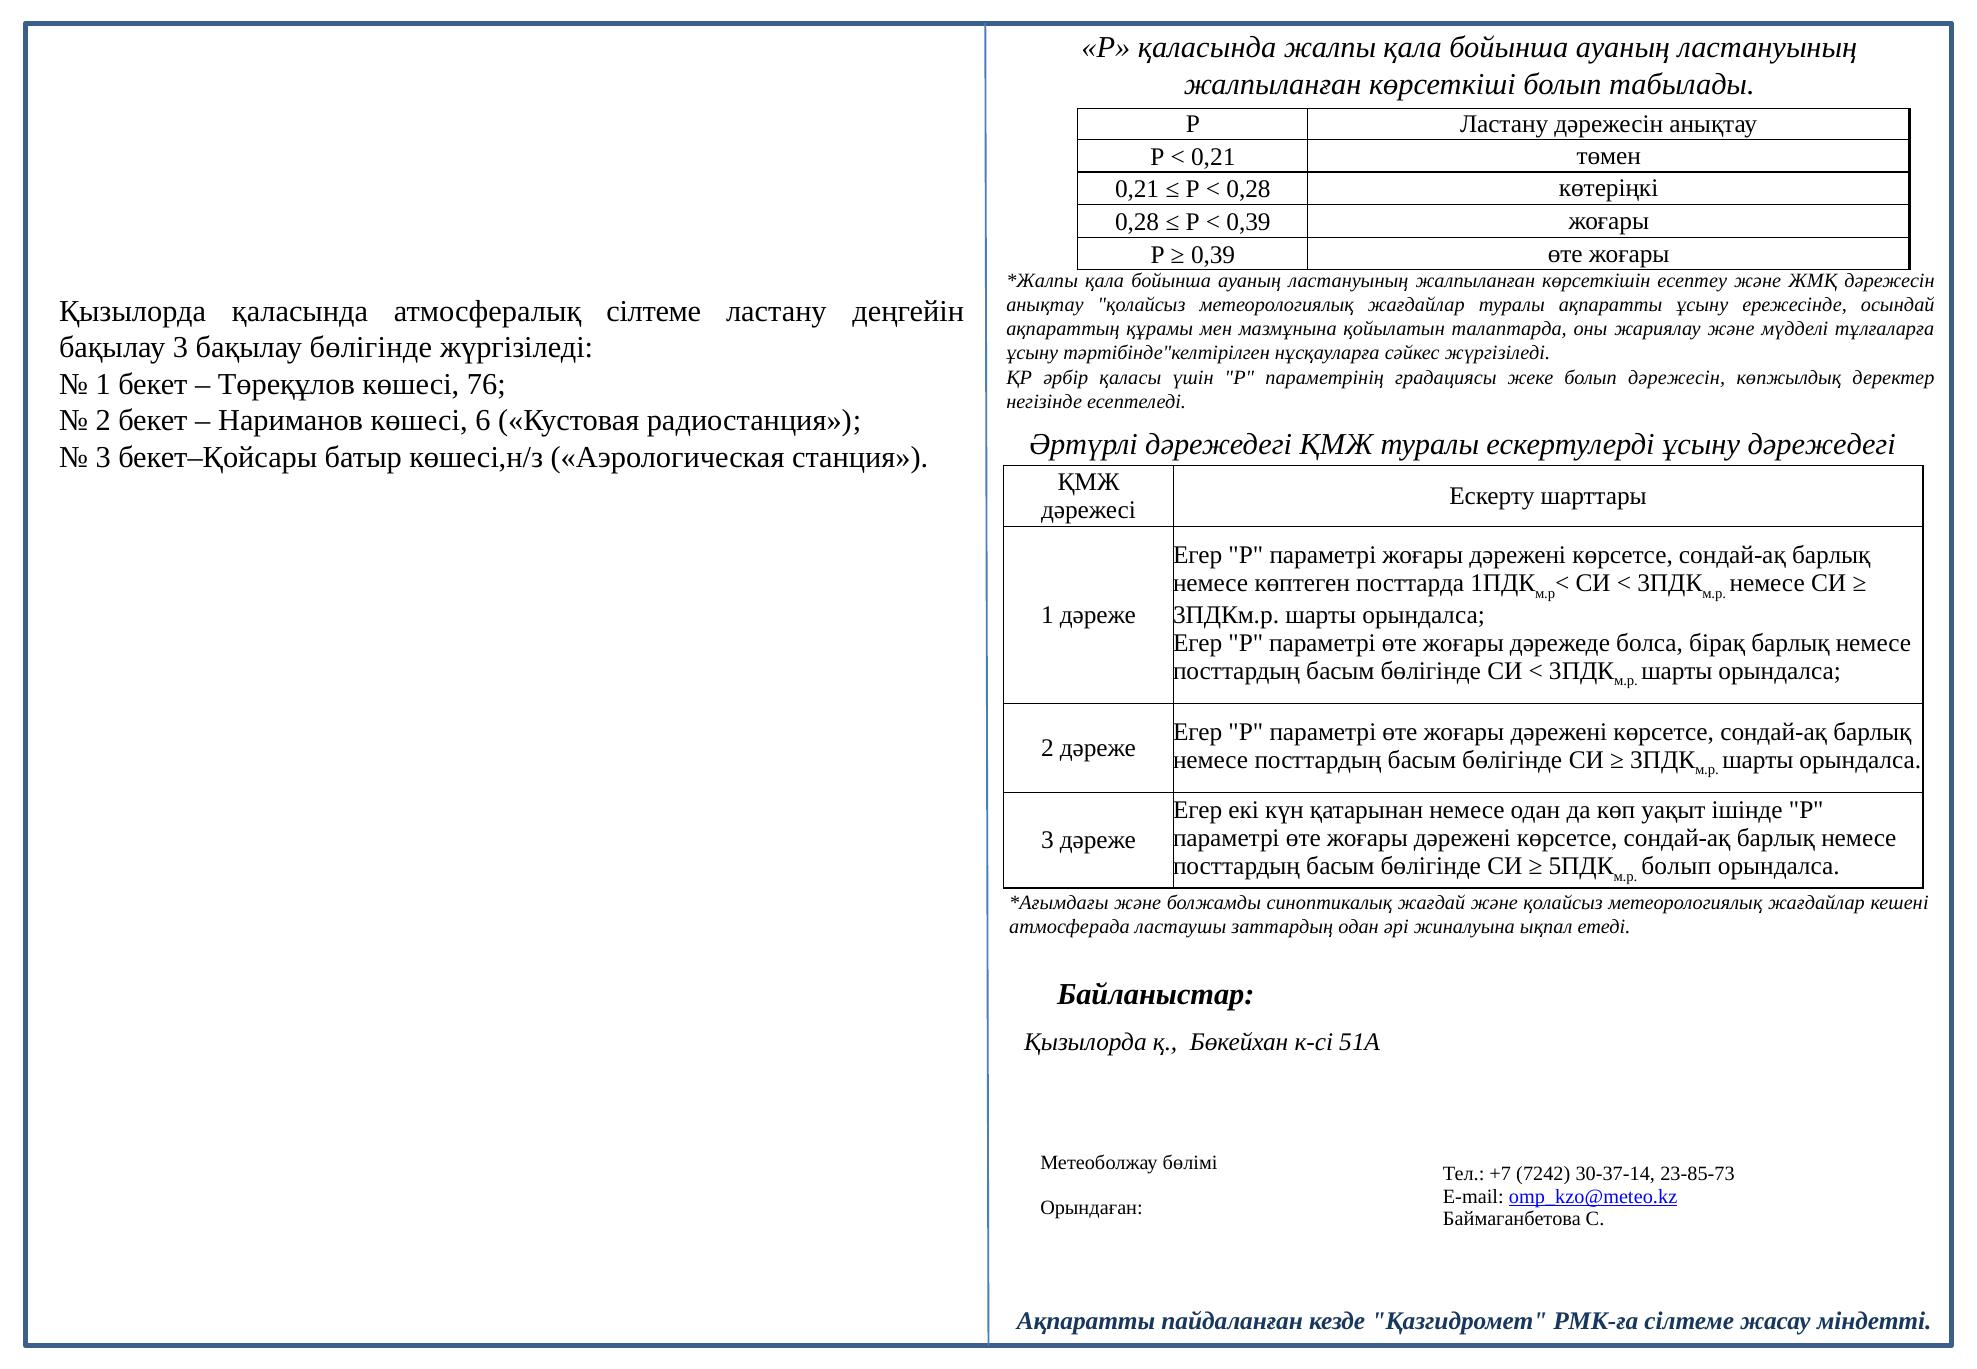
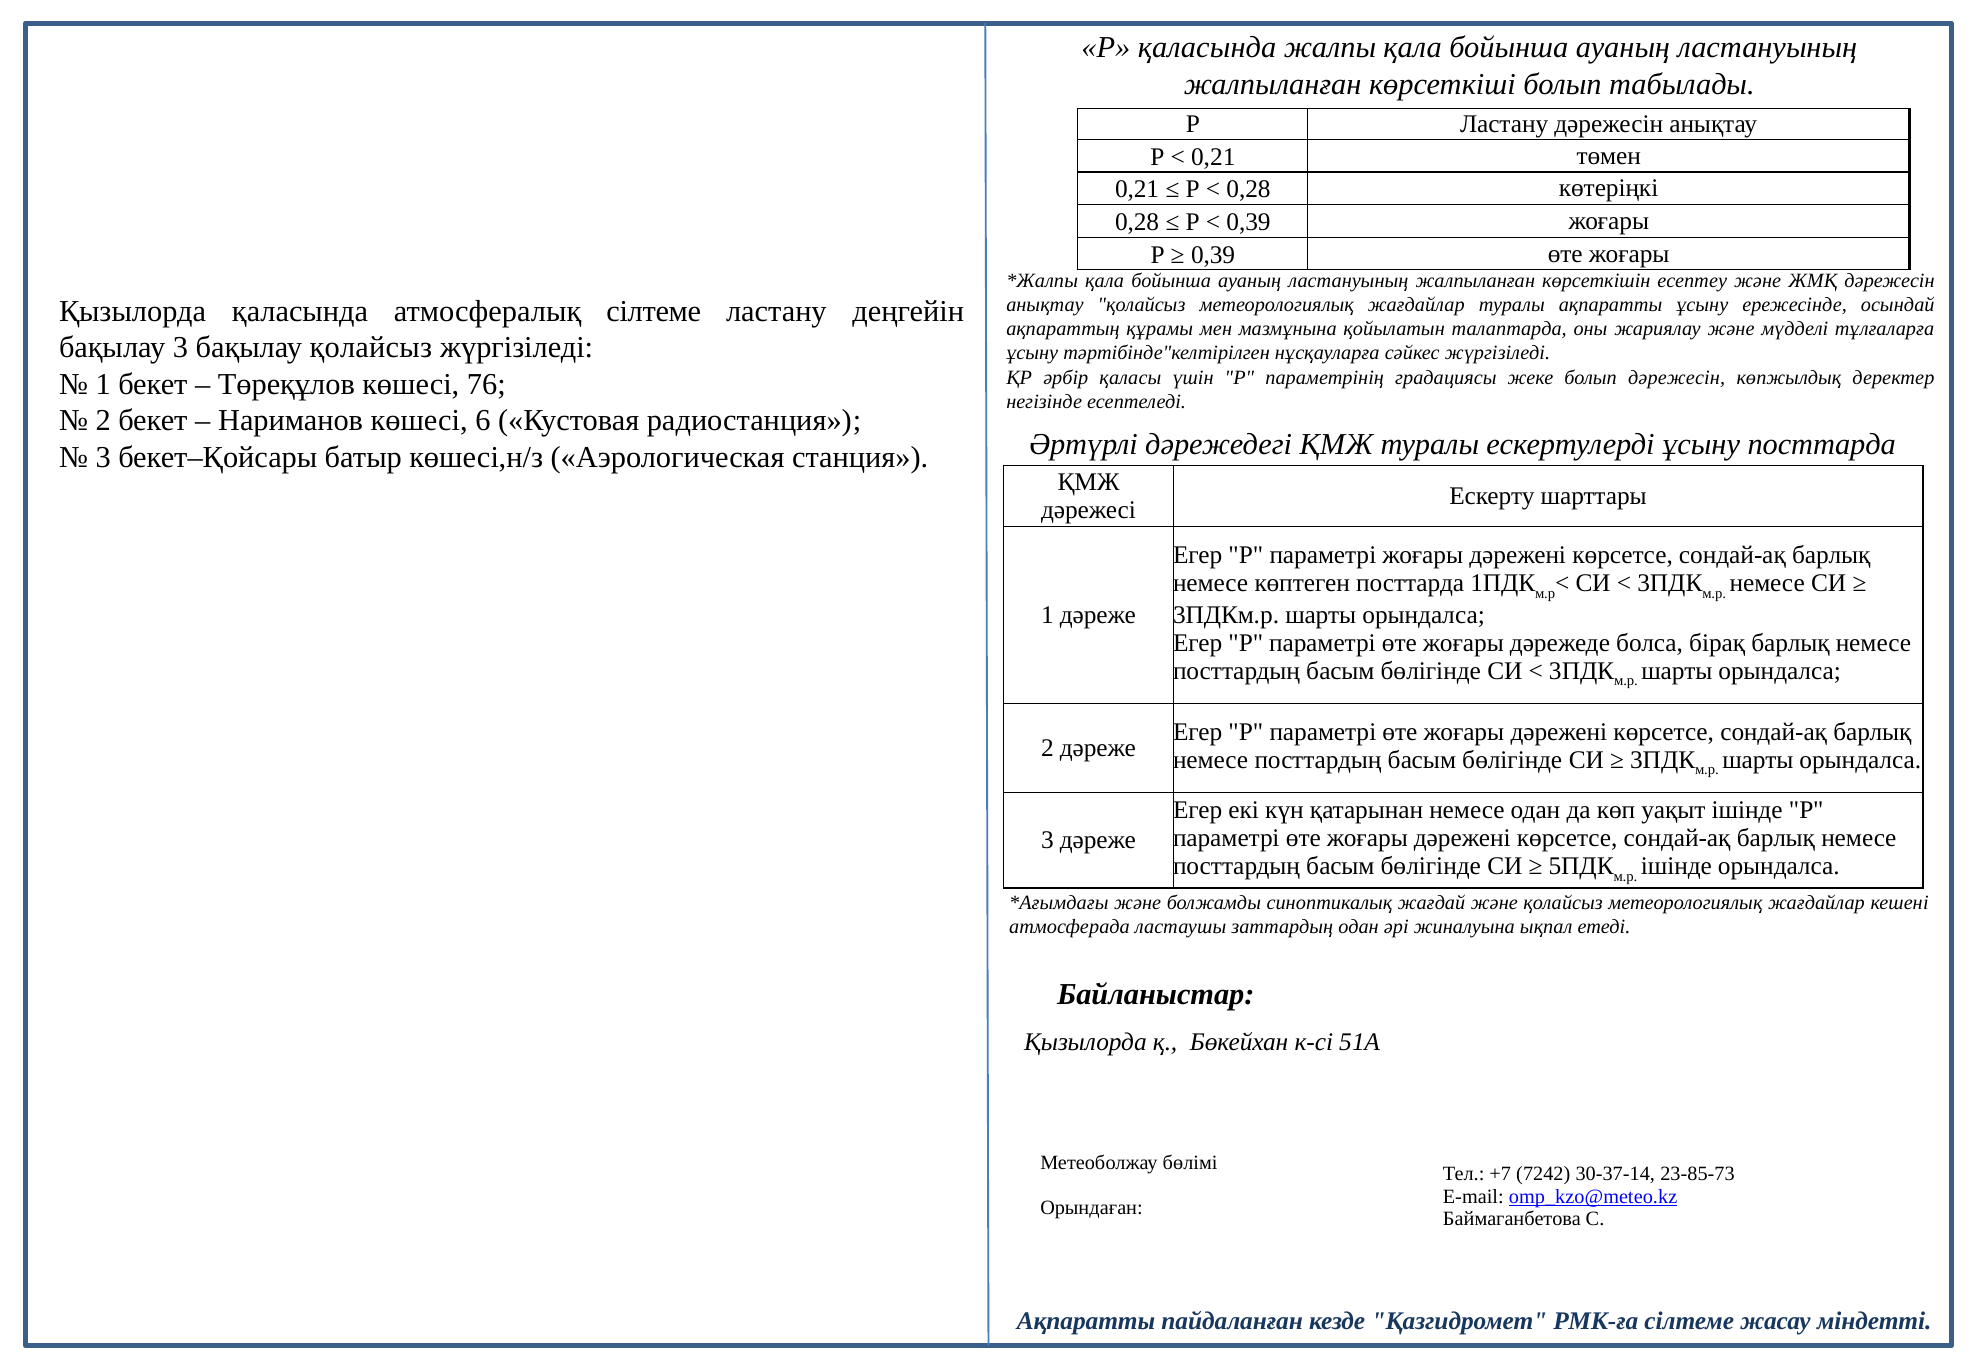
бақылау бөлігінде: бөлігінде -> қолайсыз
ұсыну дәрежедегі: дәрежедегі -> посттарда
болып at (1676, 866): болып -> ішінде
